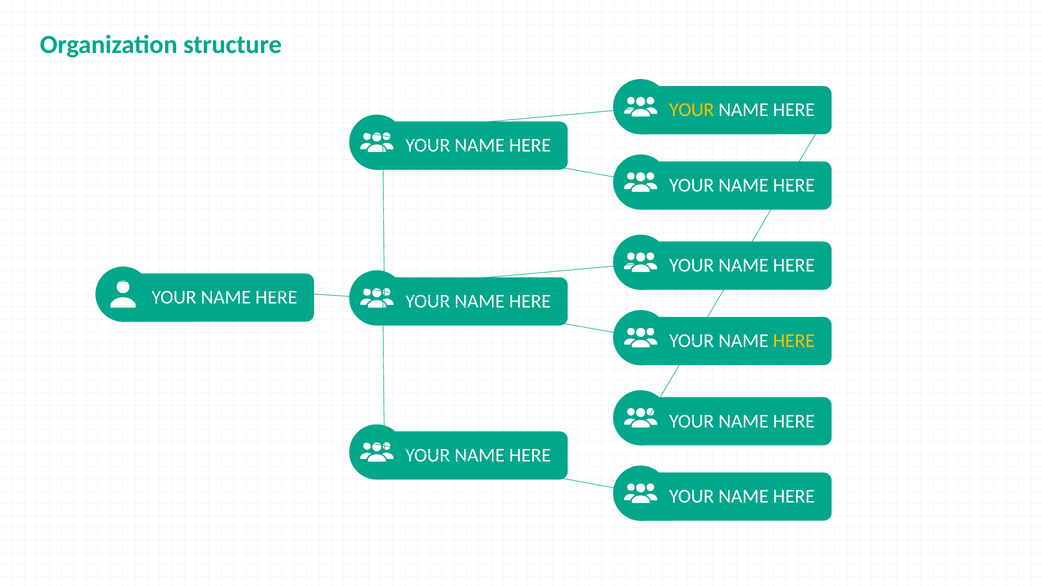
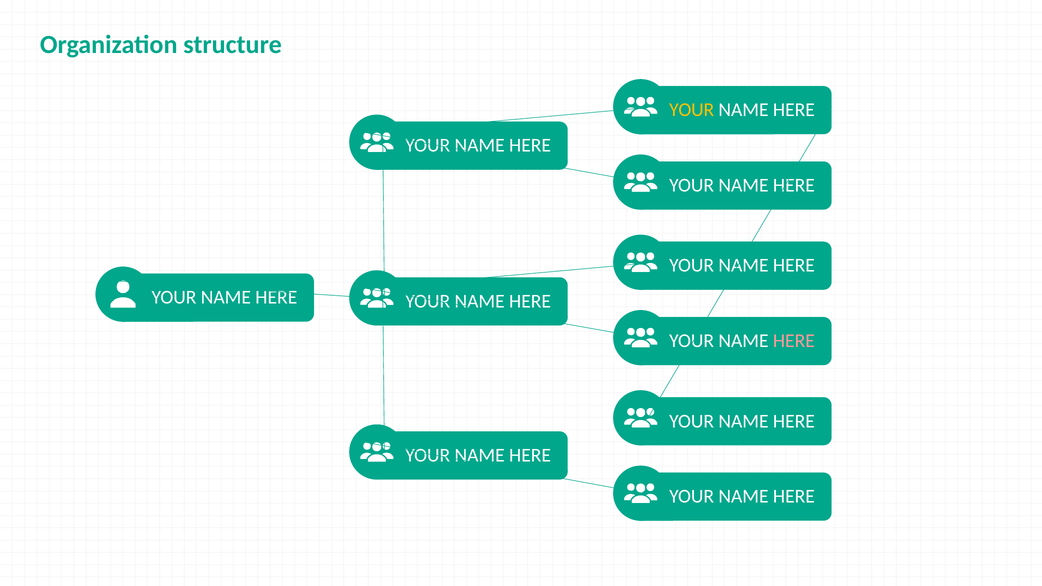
HERE at (794, 341) colour: yellow -> pink
